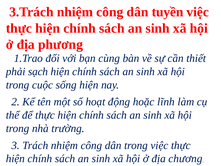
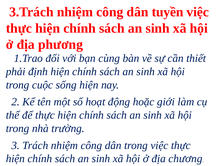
sạch: sạch -> định
lĩnh: lĩnh -> giới
